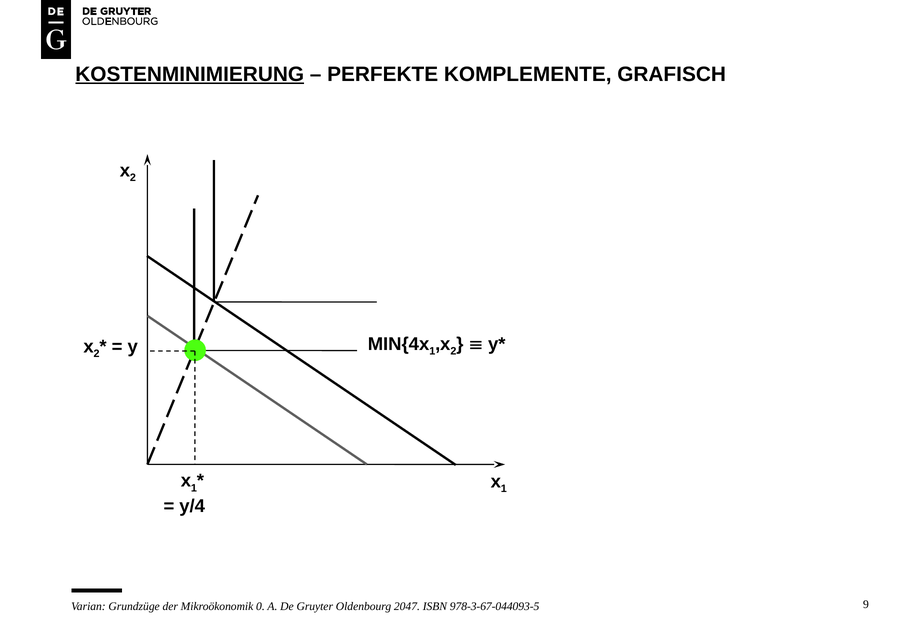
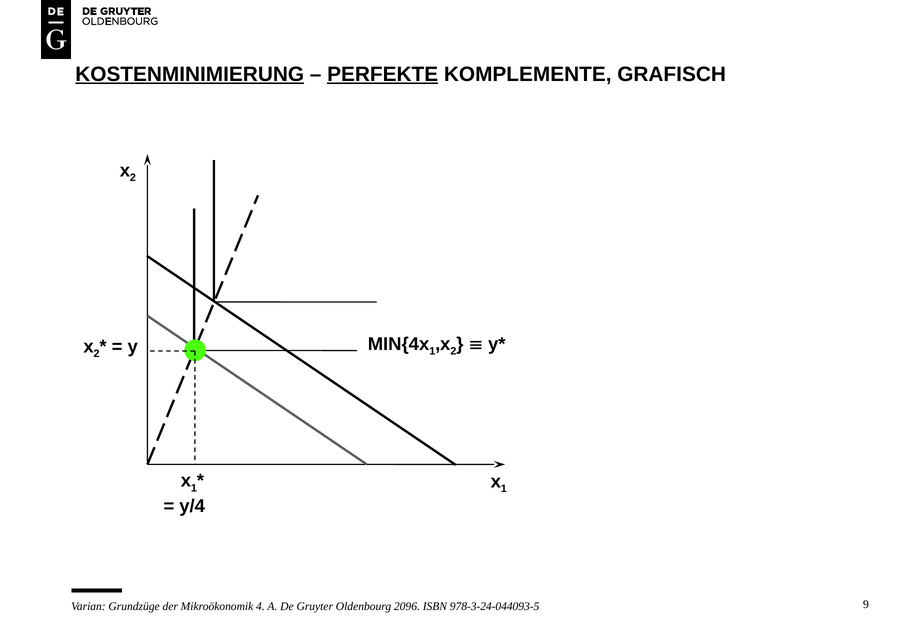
PERFEKTE underline: none -> present
0: 0 -> 4
2047: 2047 -> 2096
978-3-67-044093-5: 978-3-67-044093-5 -> 978-3-24-044093-5
